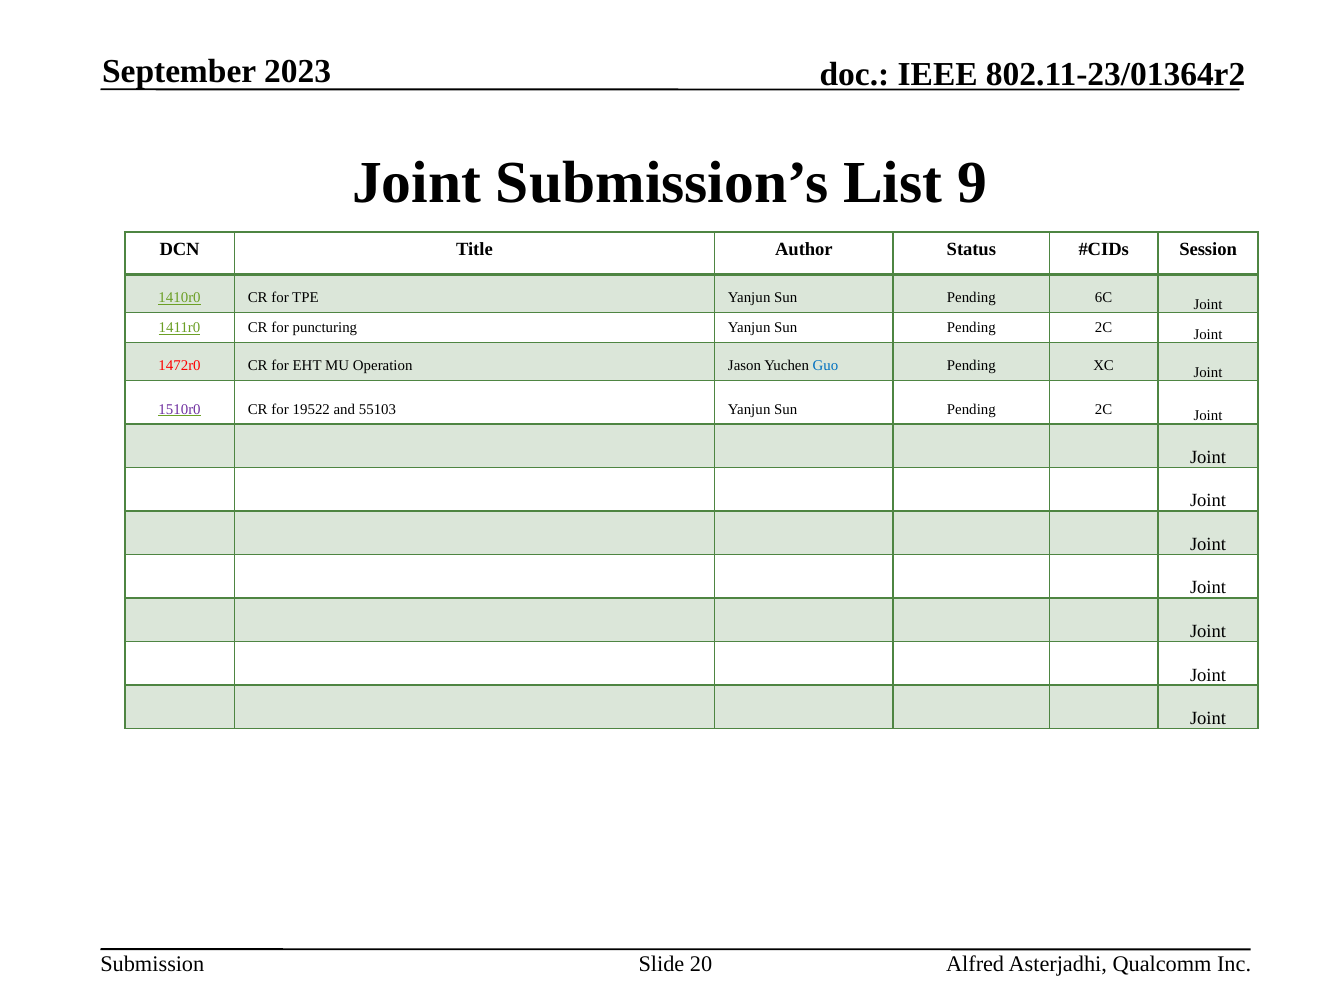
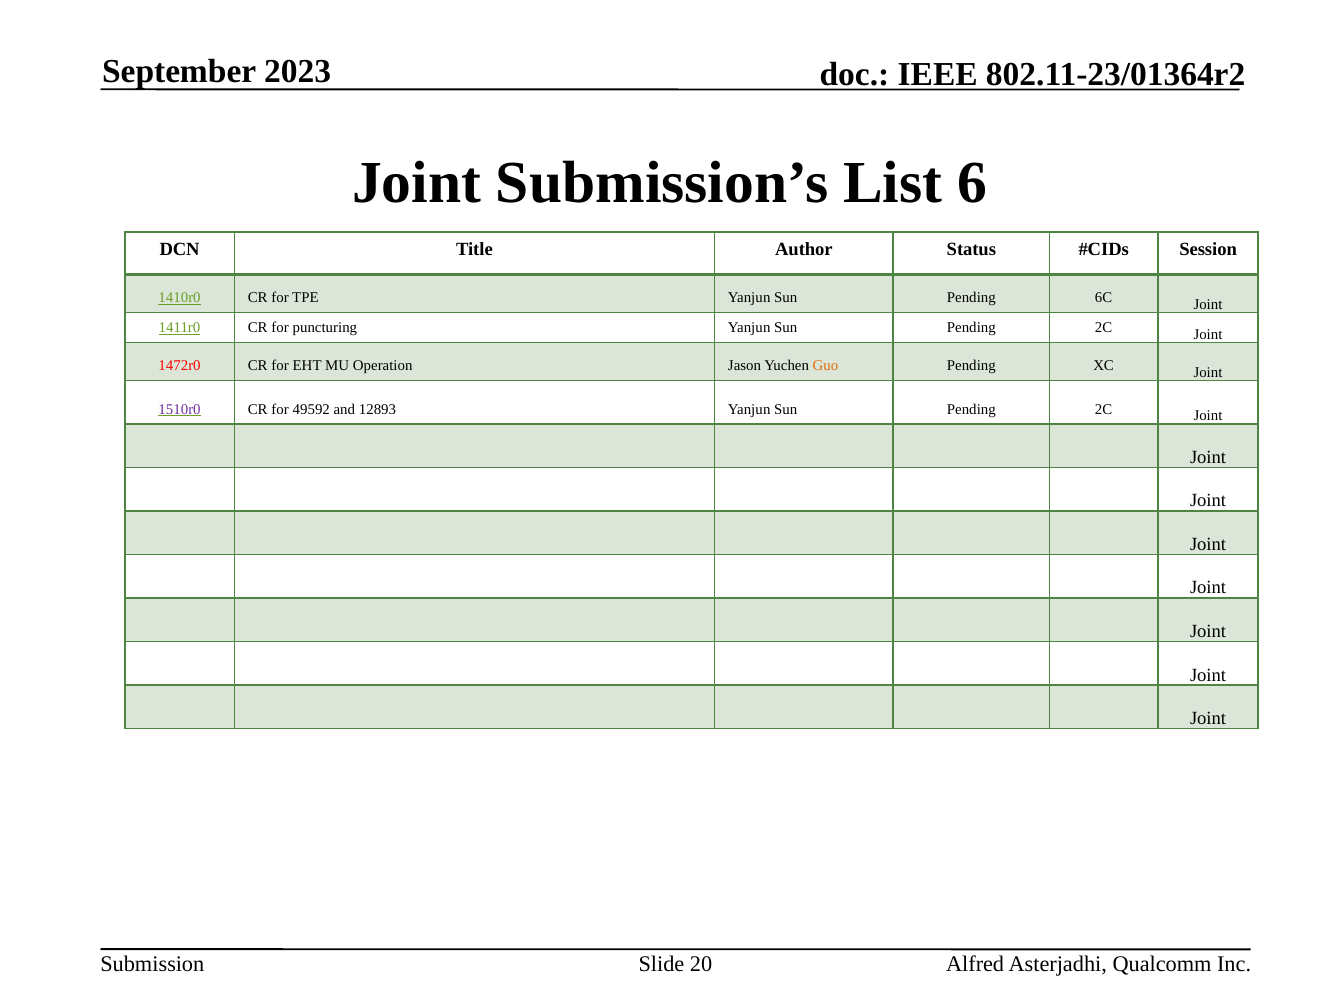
9: 9 -> 6
Guo colour: blue -> orange
19522: 19522 -> 49592
55103: 55103 -> 12893
